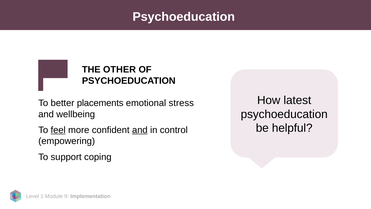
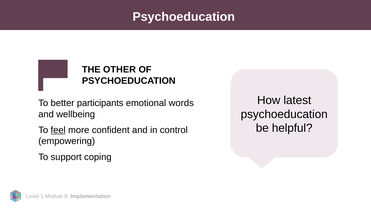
placements: placements -> participants
stress: stress -> words
and at (140, 130) underline: present -> none
